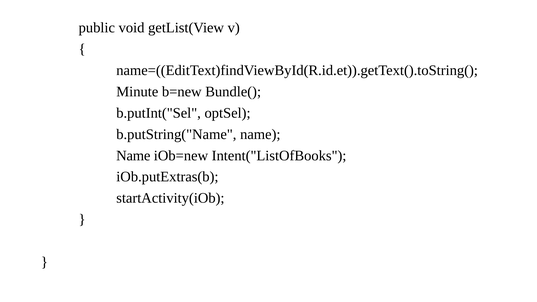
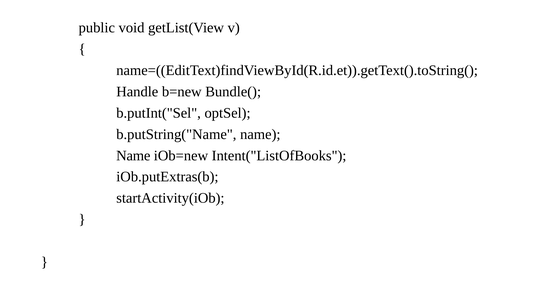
Minute: Minute -> Handle
